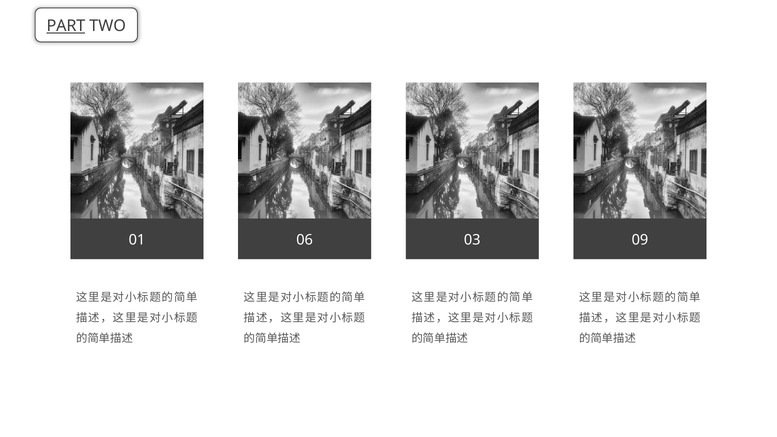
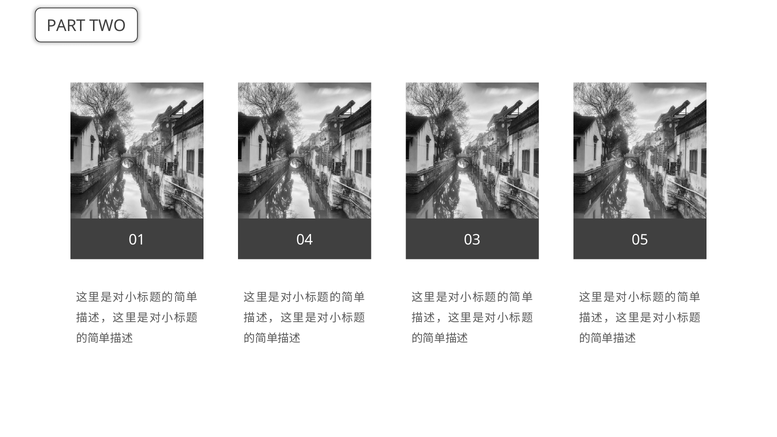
PART underline: present -> none
06: 06 -> 04
09: 09 -> 05
